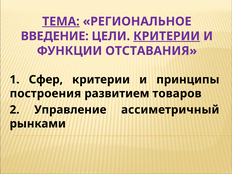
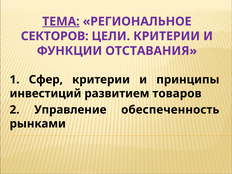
ВВЕДЕНИЕ: ВВЕДЕНИЕ -> СЕКТОРОВ
КРИТЕРИИ at (167, 36) underline: present -> none
построения: построения -> инвестиций
ассиметричный: ассиметричный -> обеспеченность
